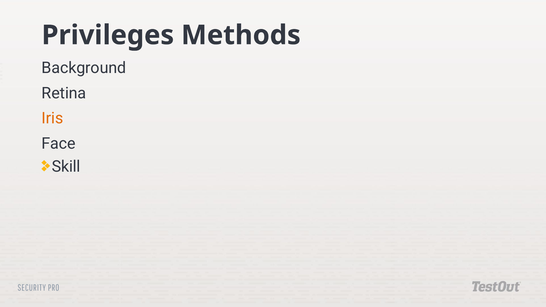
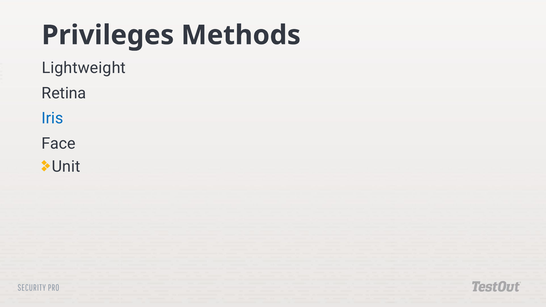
Background: Background -> Lightweight
Iris colour: orange -> blue
Skill: Skill -> Unit
